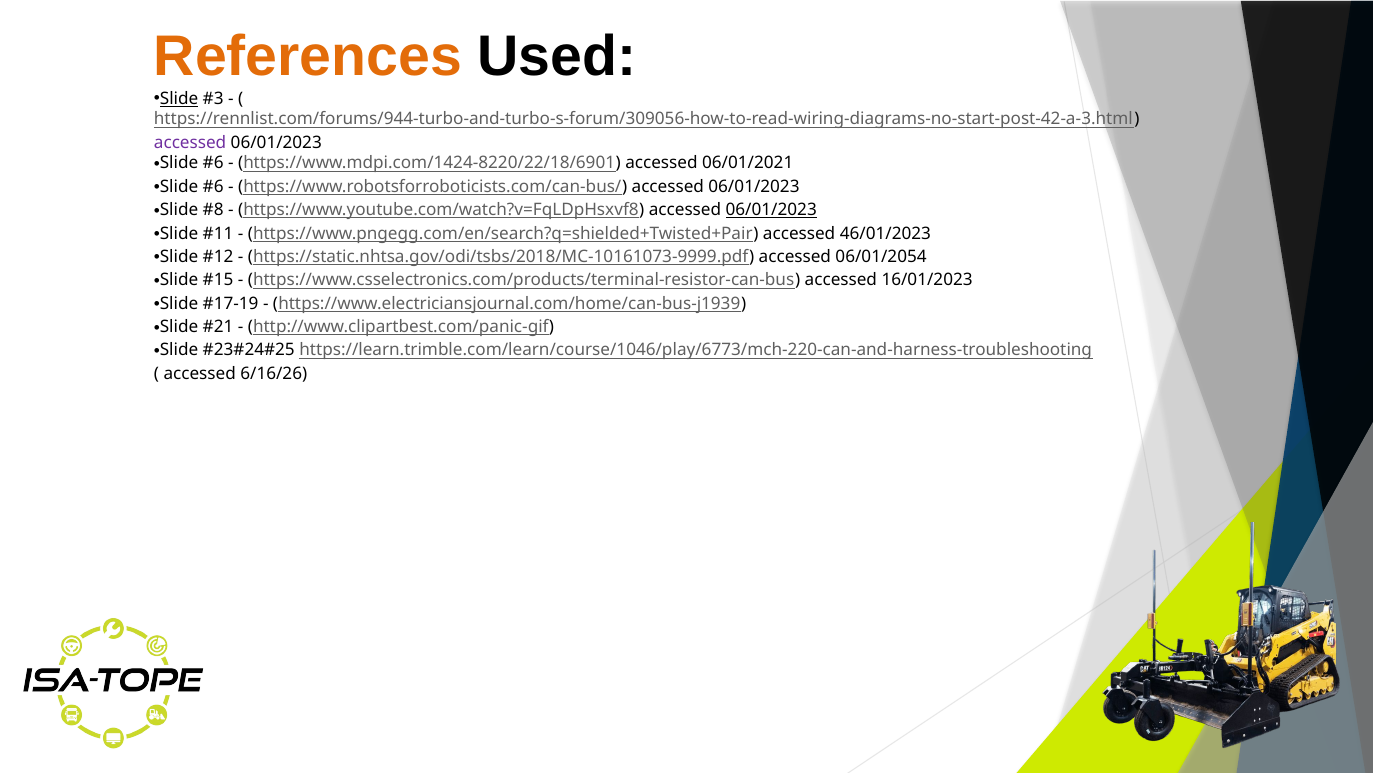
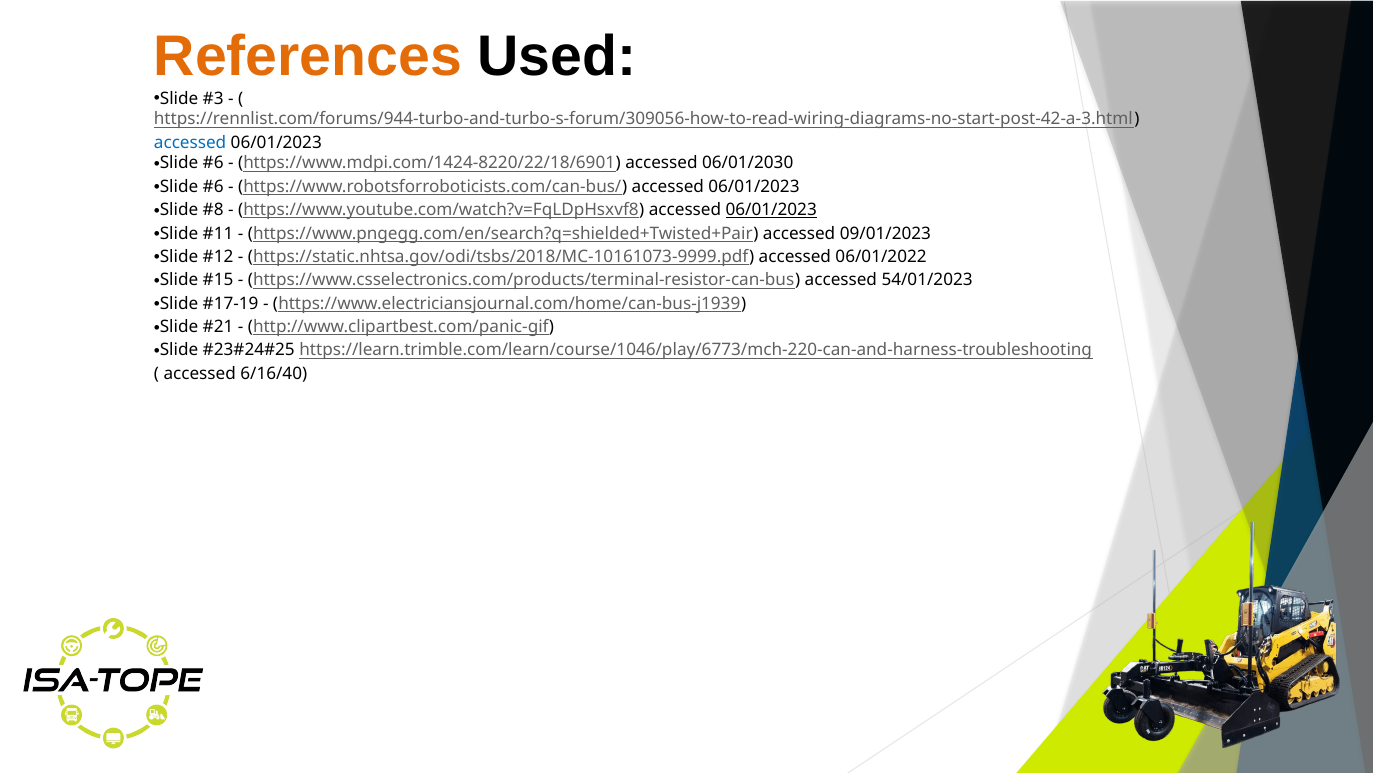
Slide at (179, 99) underline: present -> none
accessed at (190, 143) colour: purple -> blue
06/01/2021: 06/01/2021 -> 06/01/2030
46/01/2023: 46/01/2023 -> 09/01/2023
06/01/2054: 06/01/2054 -> 06/01/2022
16/01/2023: 16/01/2023 -> 54/01/2023
6/16/26: 6/16/26 -> 6/16/40
